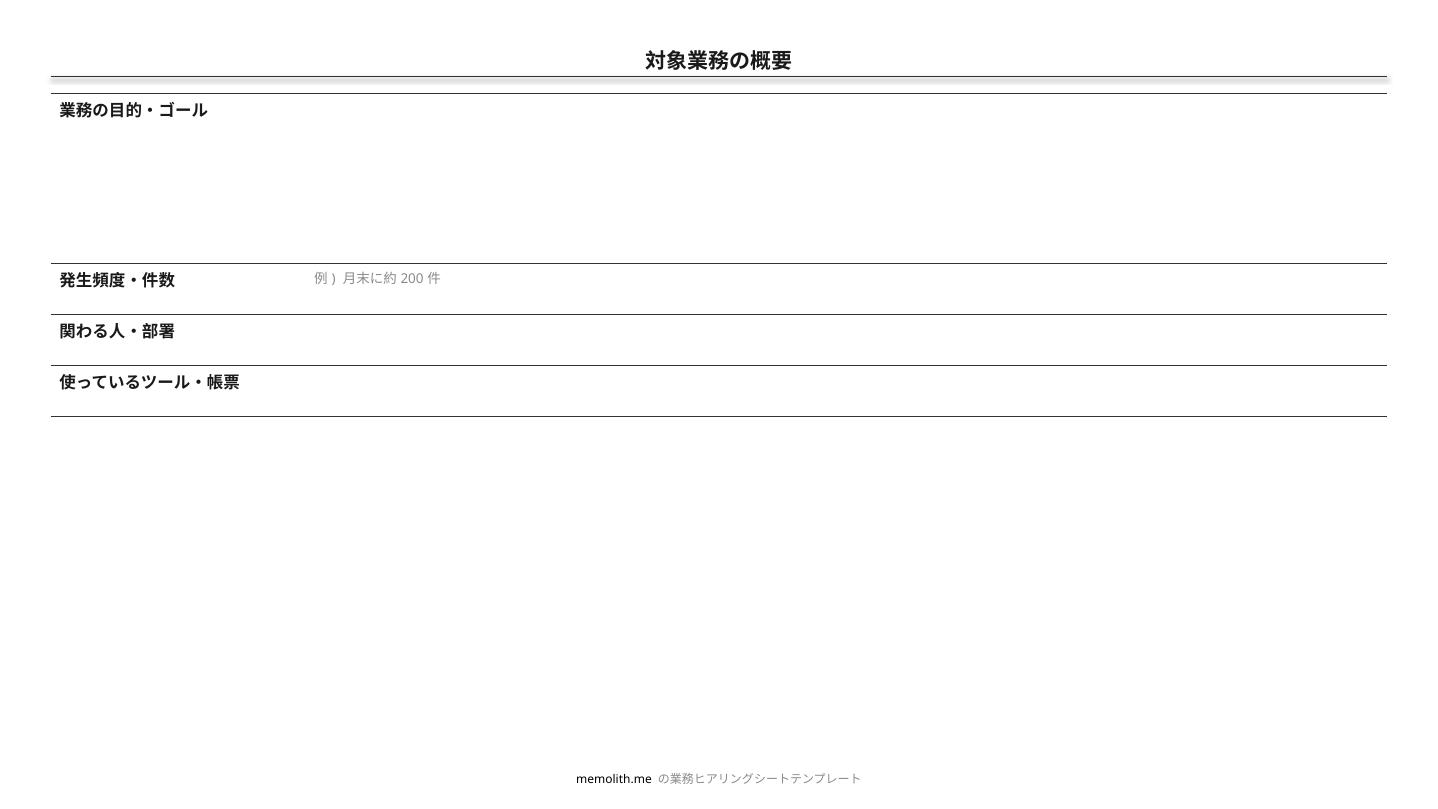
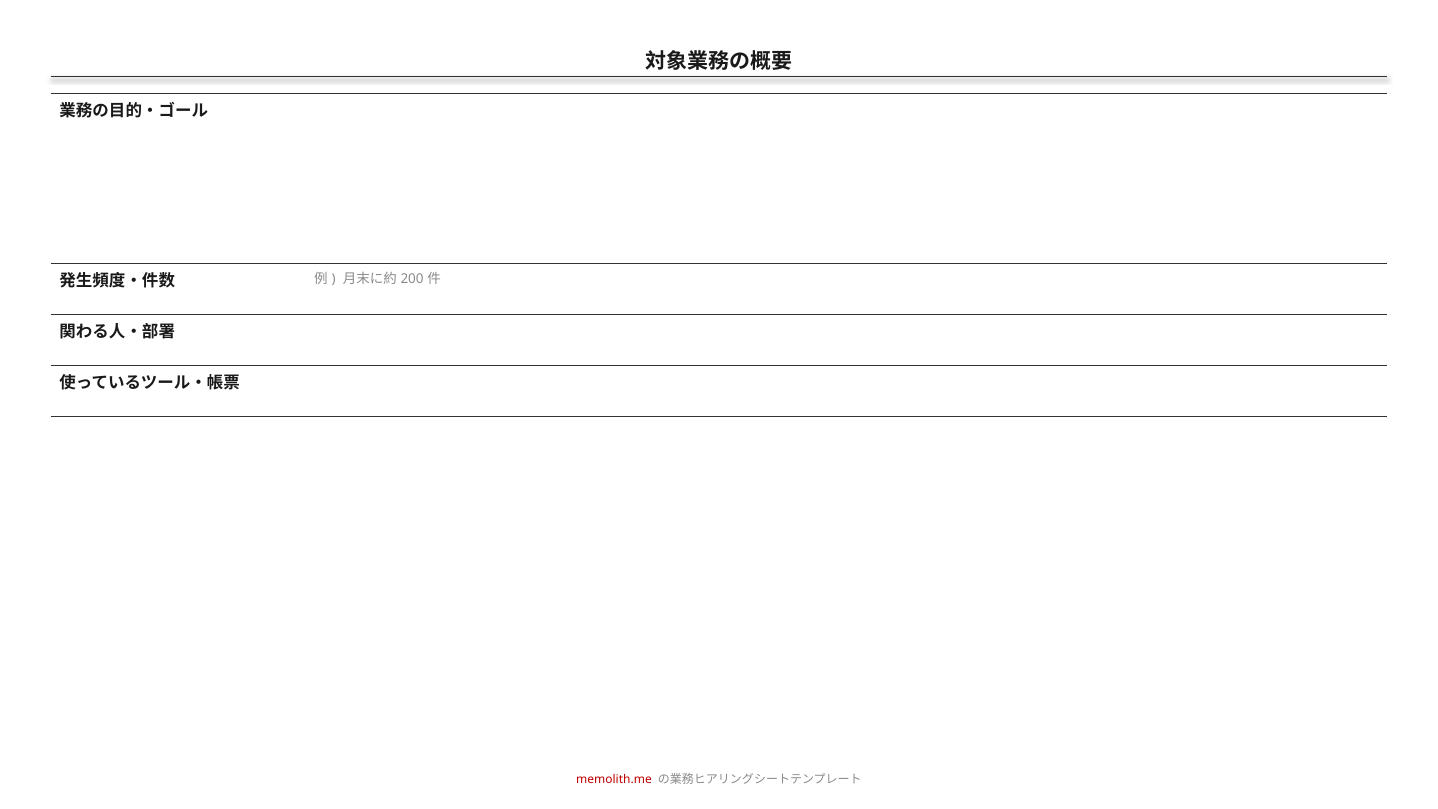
memolith.me colour: black -> red
